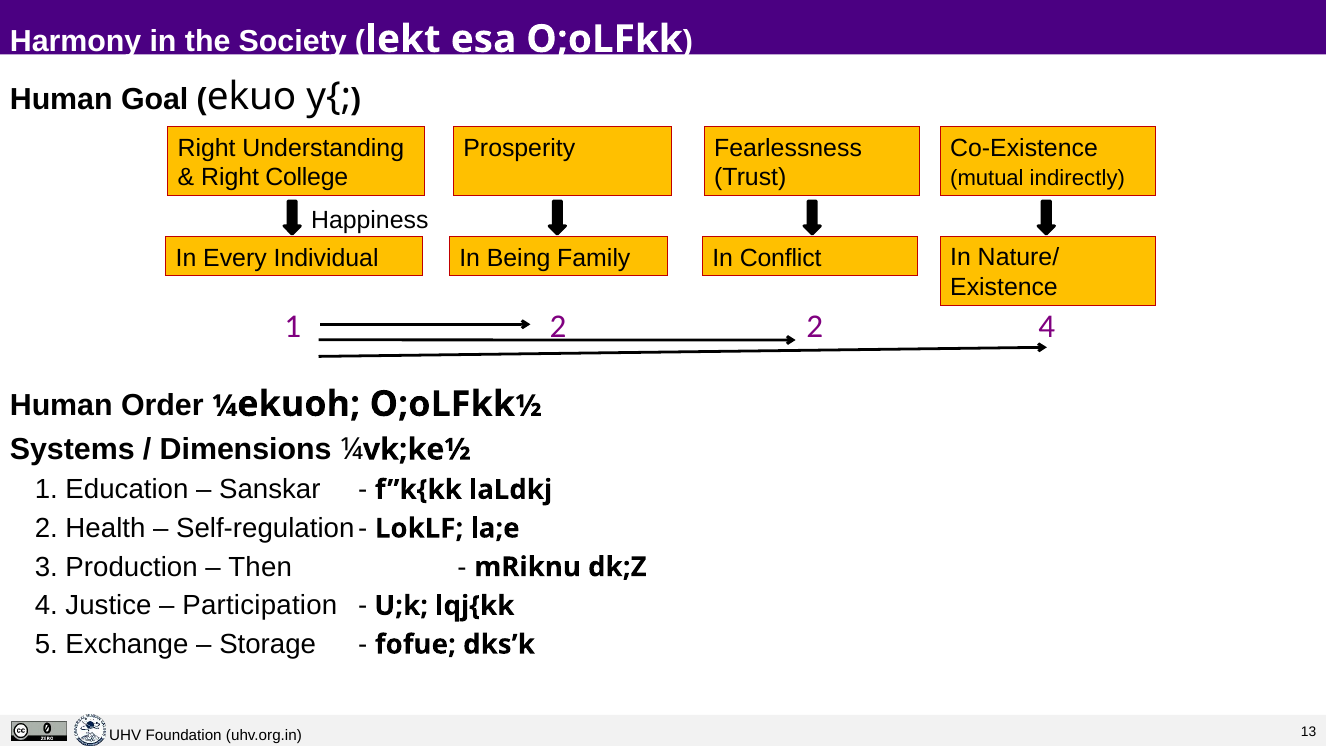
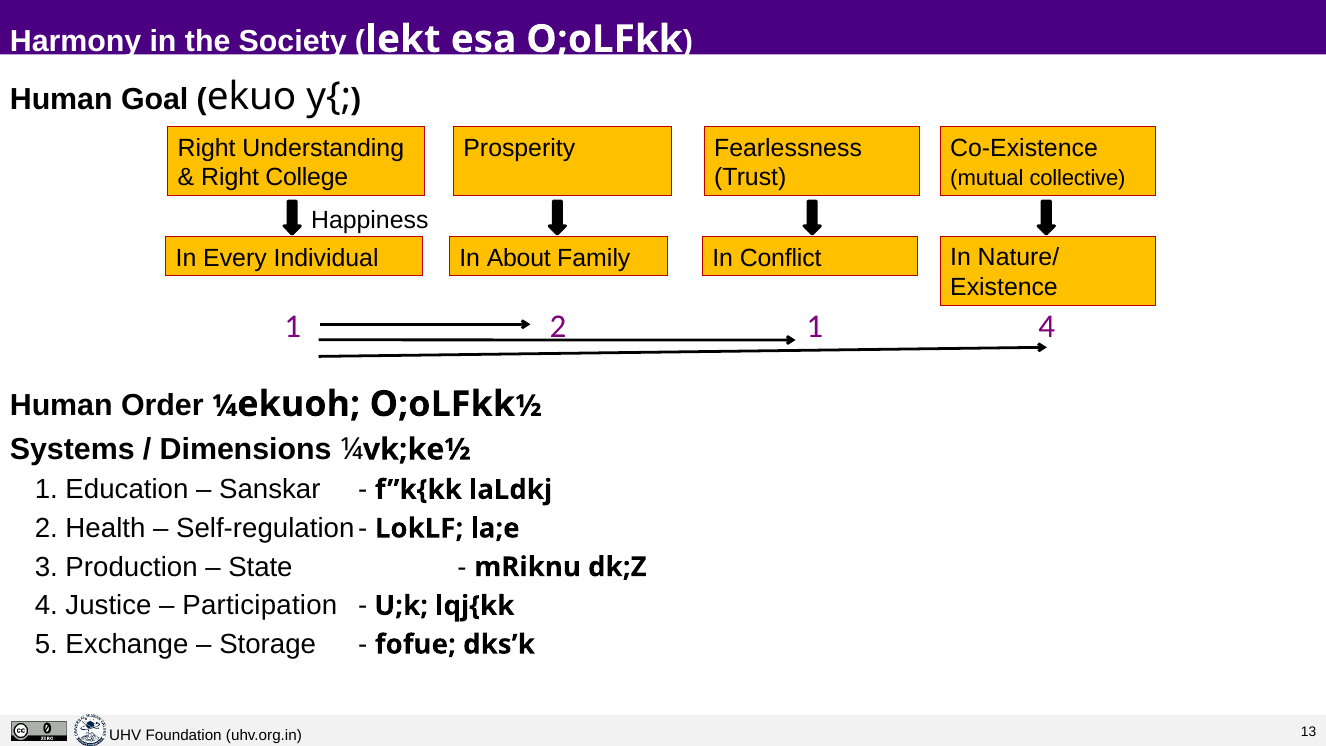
indirectly: indirectly -> collective
Being: Being -> About
2 2: 2 -> 1
Then: Then -> State
